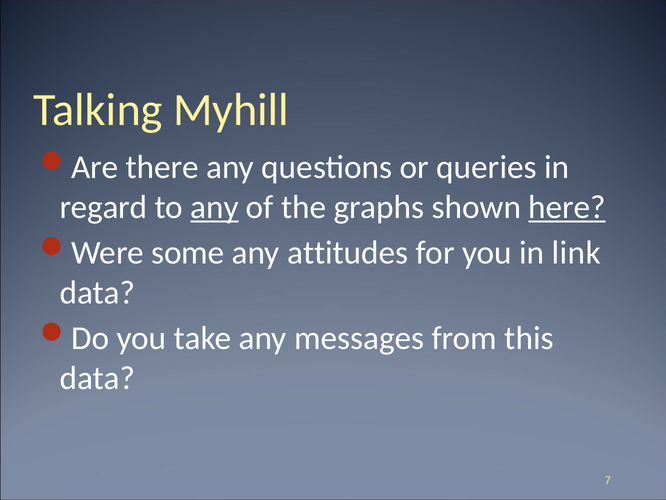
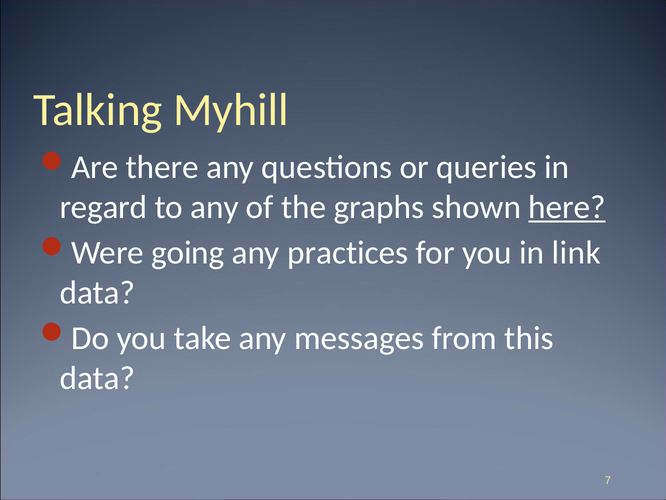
any at (215, 207) underline: present -> none
some: some -> going
attitudes: attitudes -> practices
